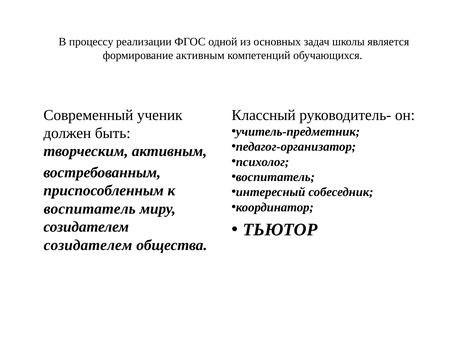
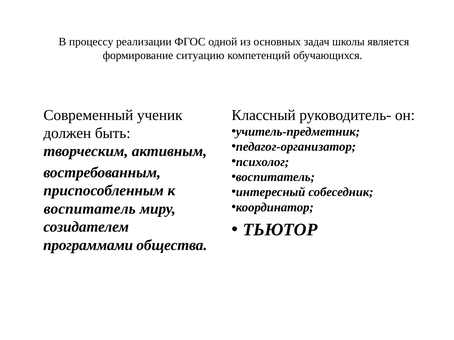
формирование активным: активным -> ситуацию
созидателем at (88, 245): созидателем -> программами
